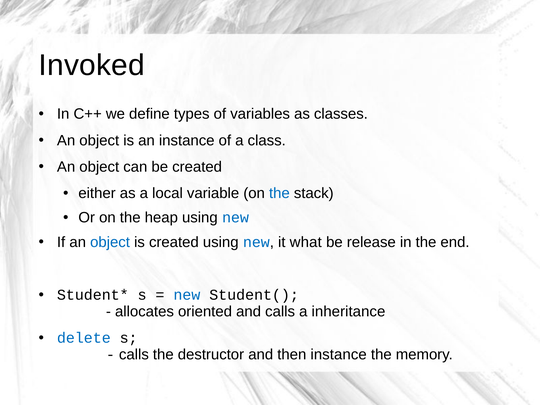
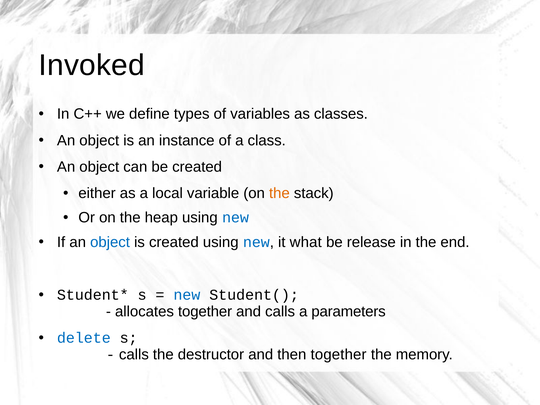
the at (279, 193) colour: blue -> orange
allocates oriented: oriented -> together
inheritance: inheritance -> parameters
then instance: instance -> together
